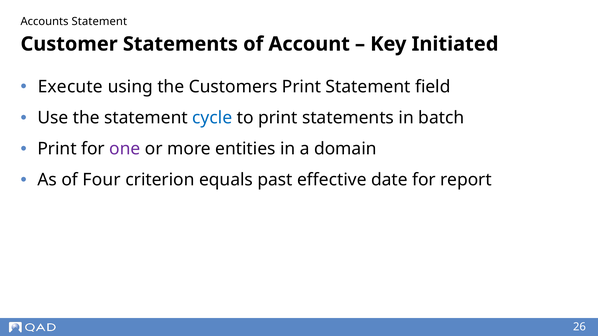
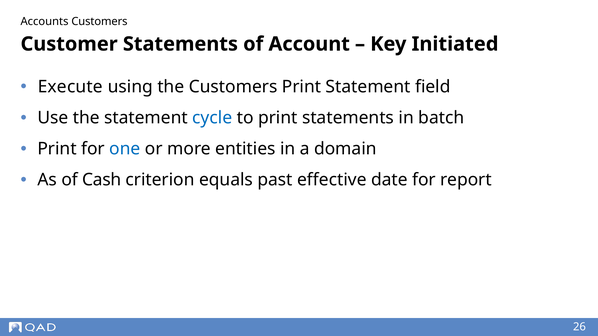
Accounts Statement: Statement -> Customers
one colour: purple -> blue
Four: Four -> Cash
